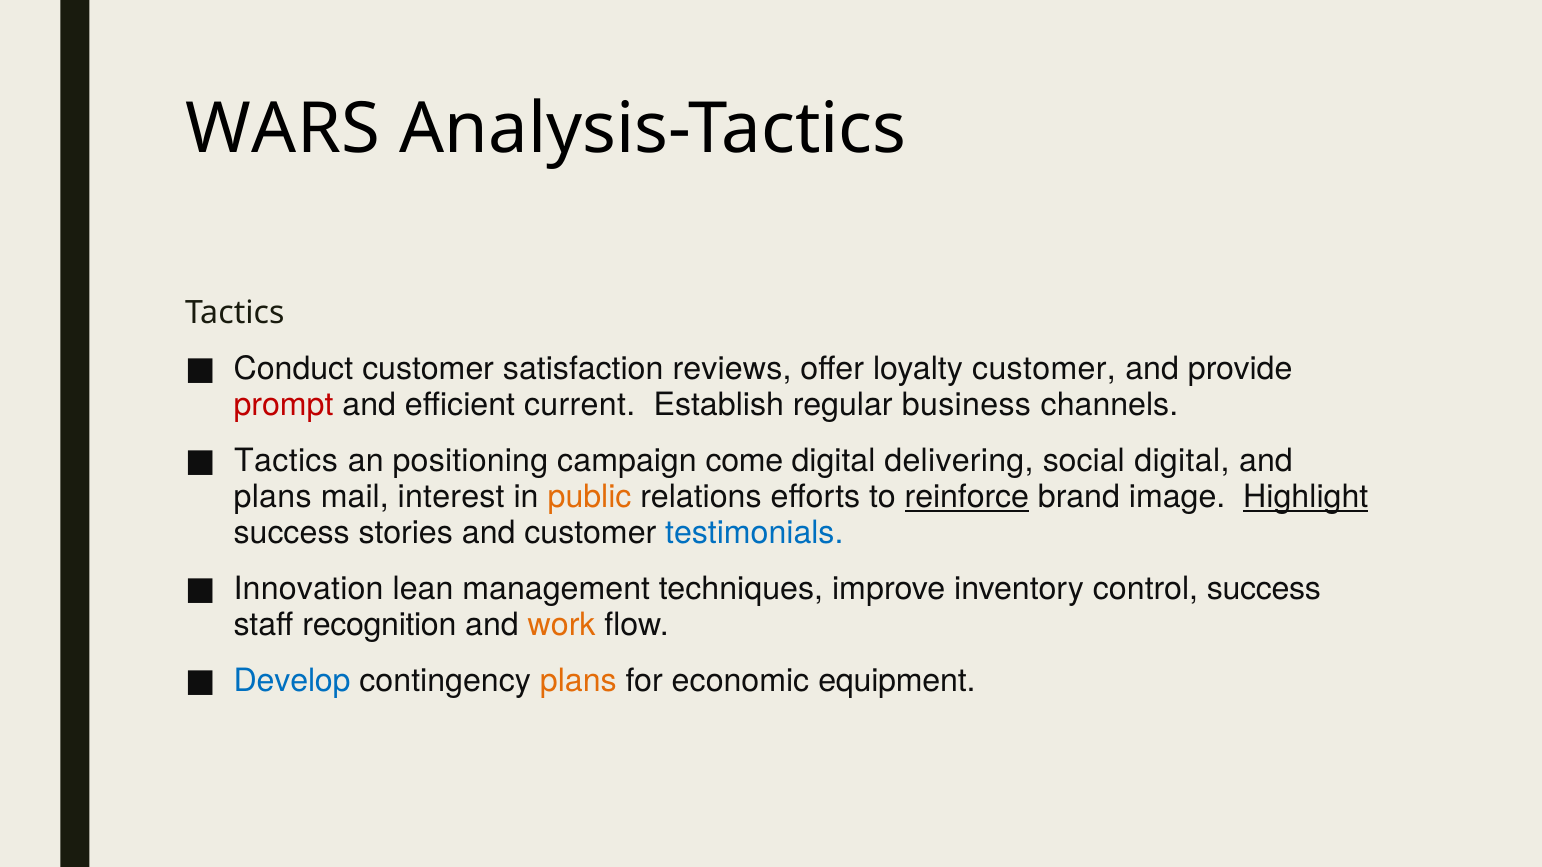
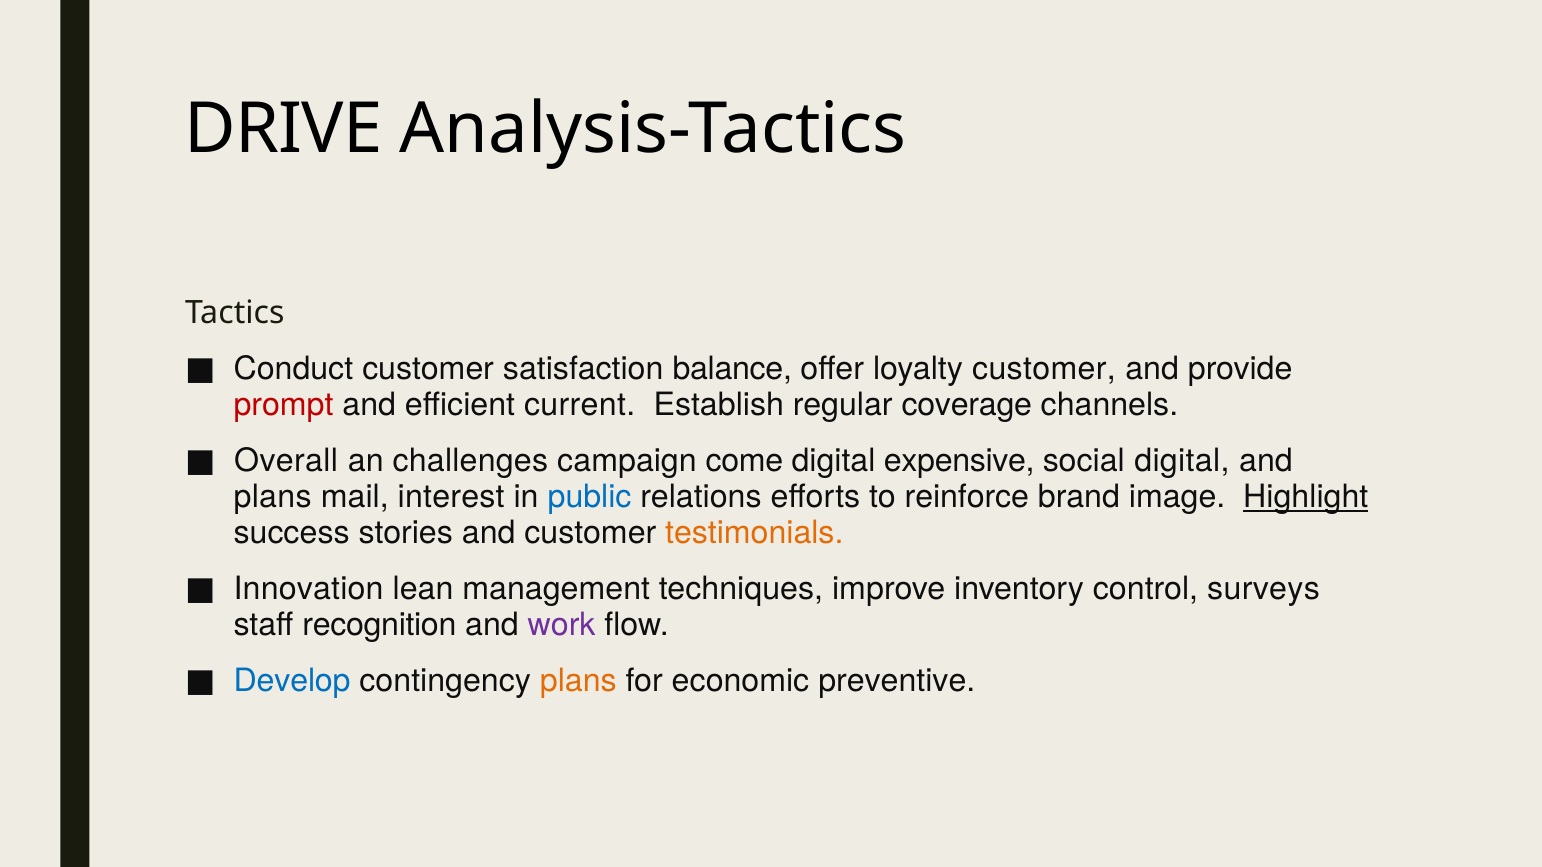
WARS: WARS -> DRIVE
reviews: reviews -> balance
business: business -> coverage
Tactics at (286, 461): Tactics -> Overall
positioning: positioning -> challenges
delivering: delivering -> expensive
public colour: orange -> blue
reinforce underline: present -> none
testimonials colour: blue -> orange
control success: success -> surveys
work colour: orange -> purple
equipment: equipment -> preventive
